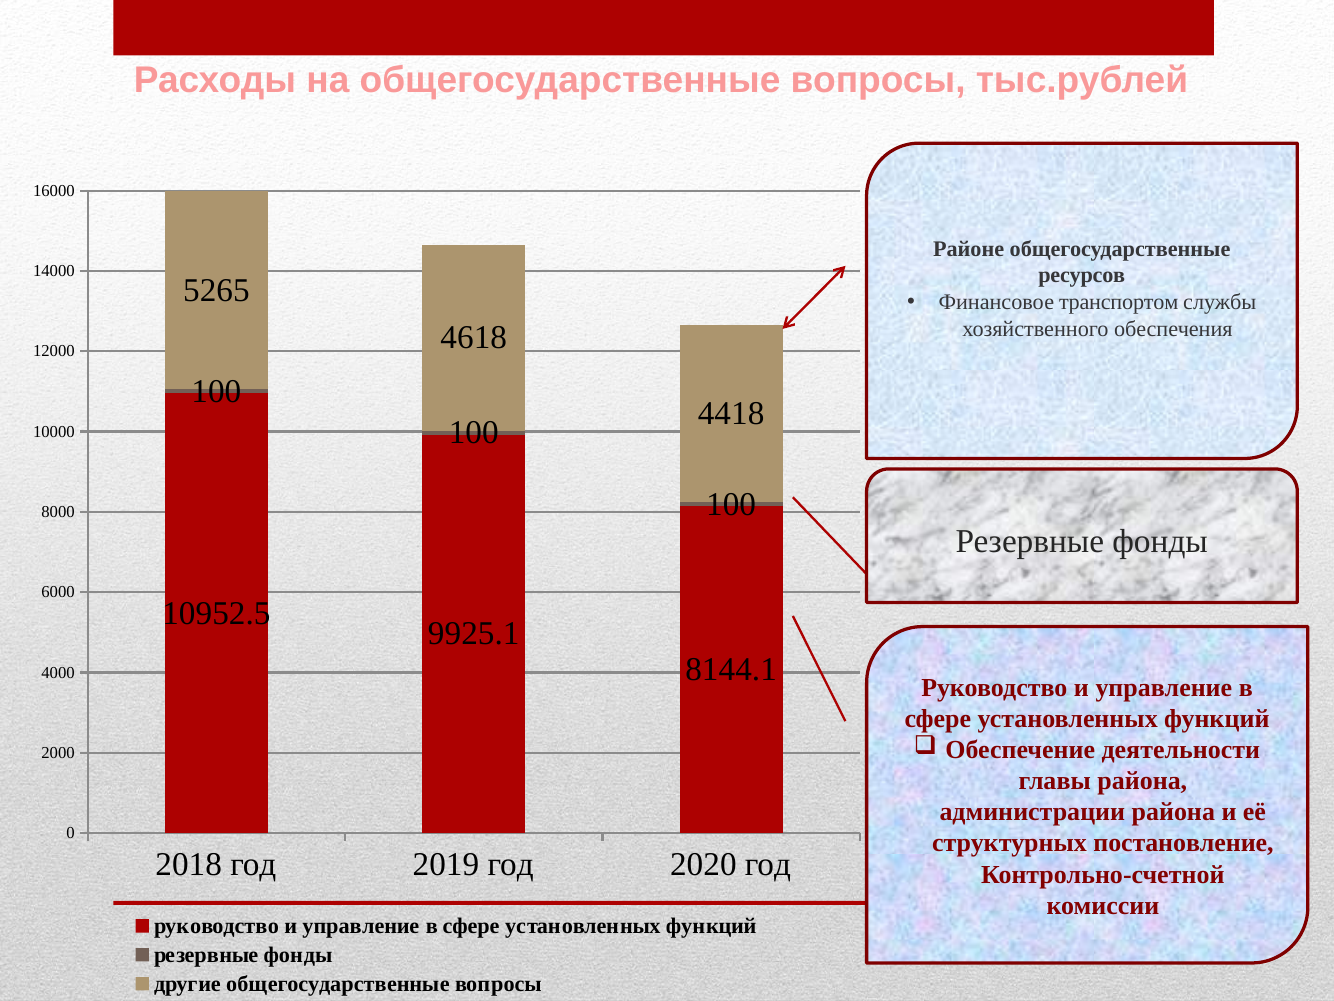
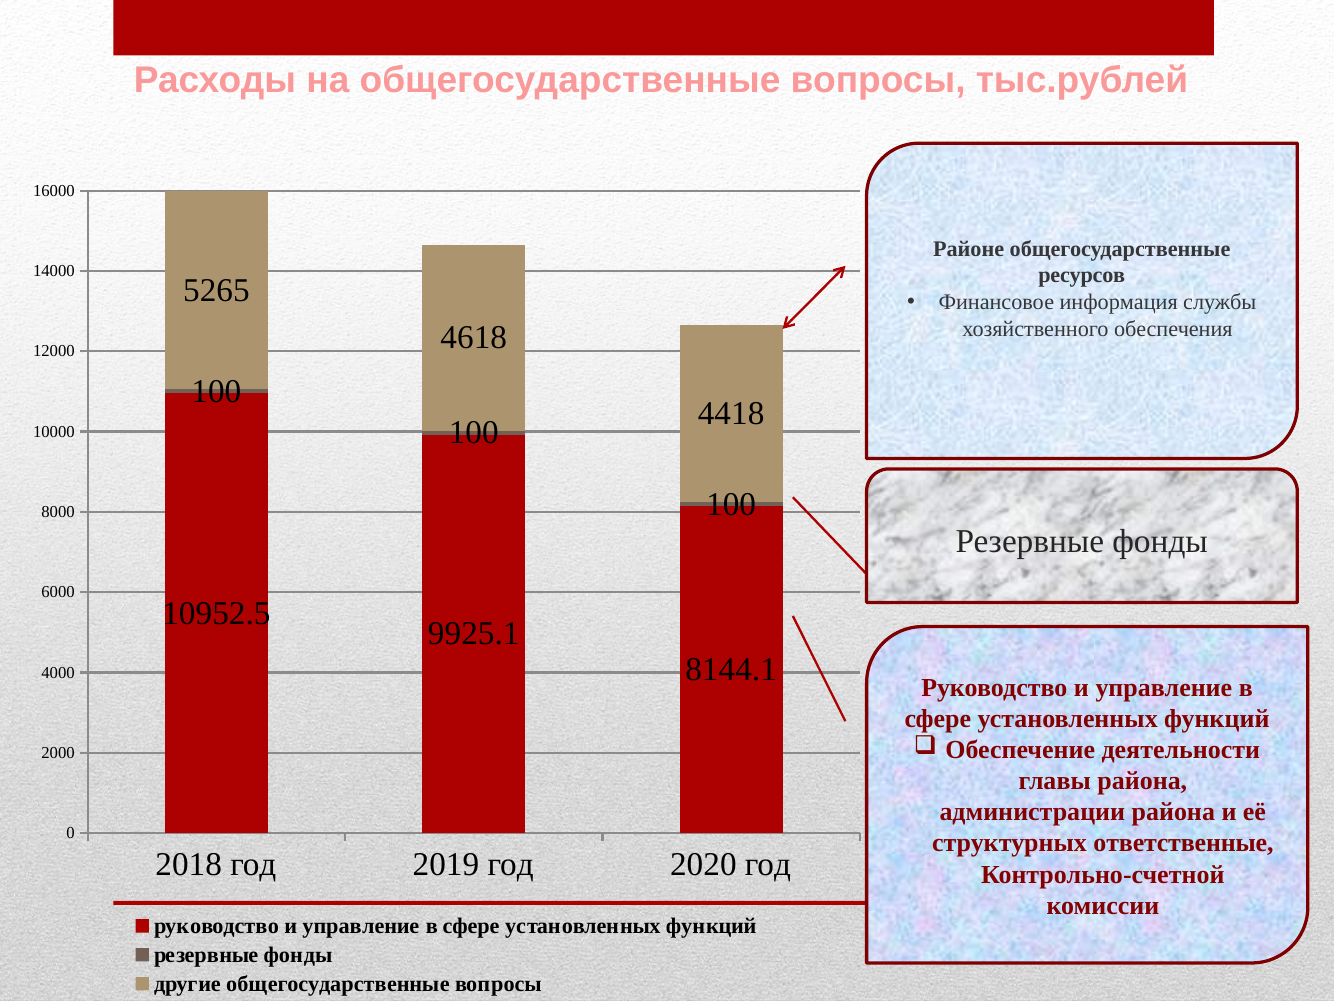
транспортом: транспортом -> информация
постановление: постановление -> ответственные
